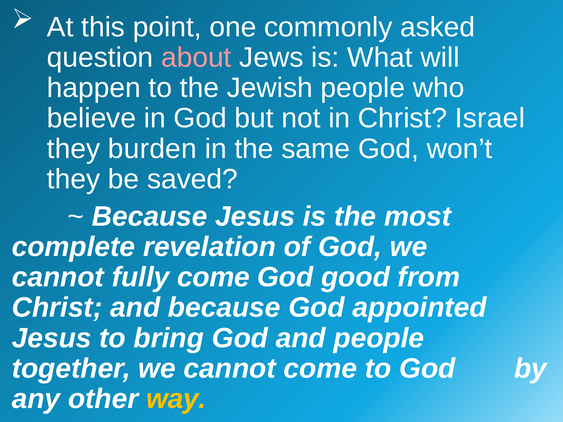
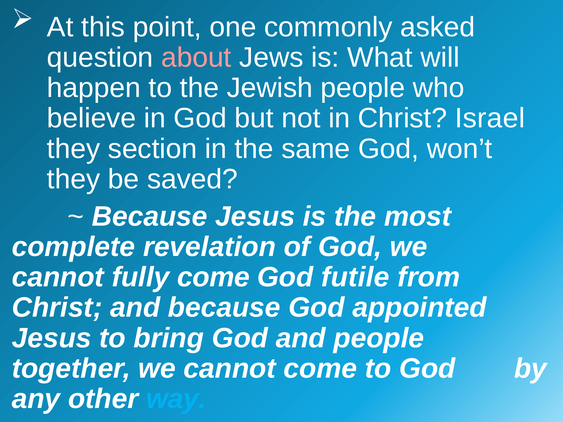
burden: burden -> section
good: good -> futile
way colour: yellow -> light blue
